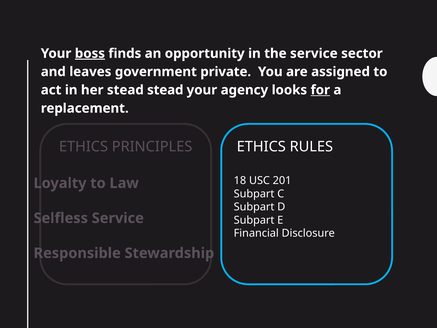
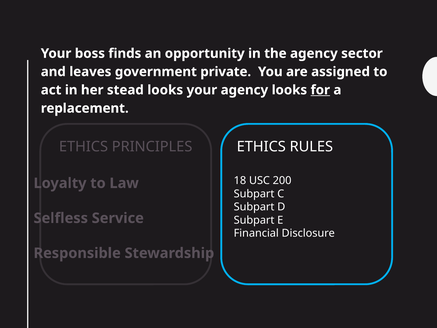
boss underline: present -> none
the service: service -> agency
stead stead: stead -> looks
201: 201 -> 200
